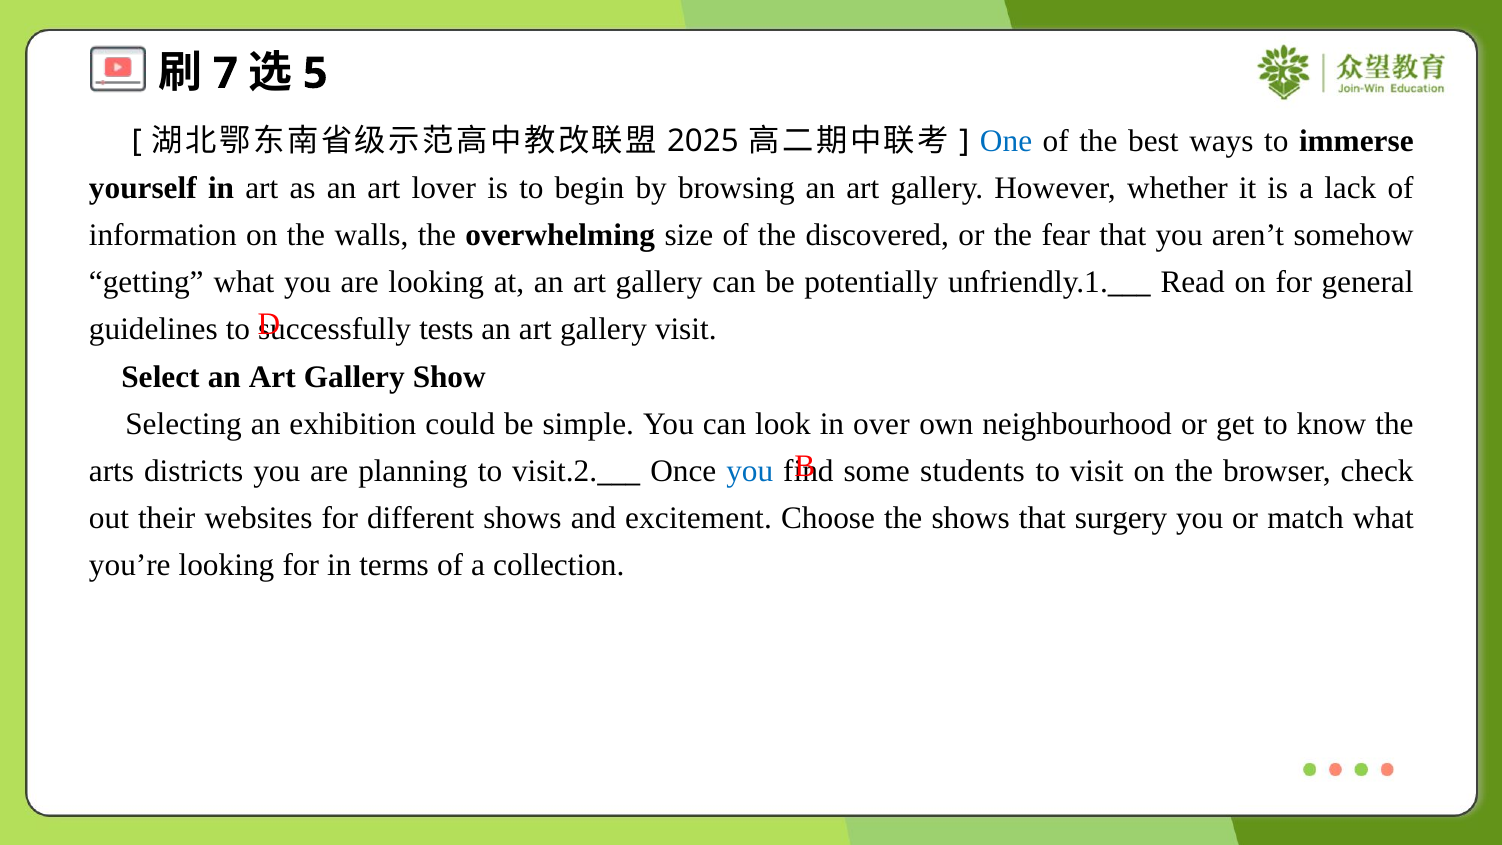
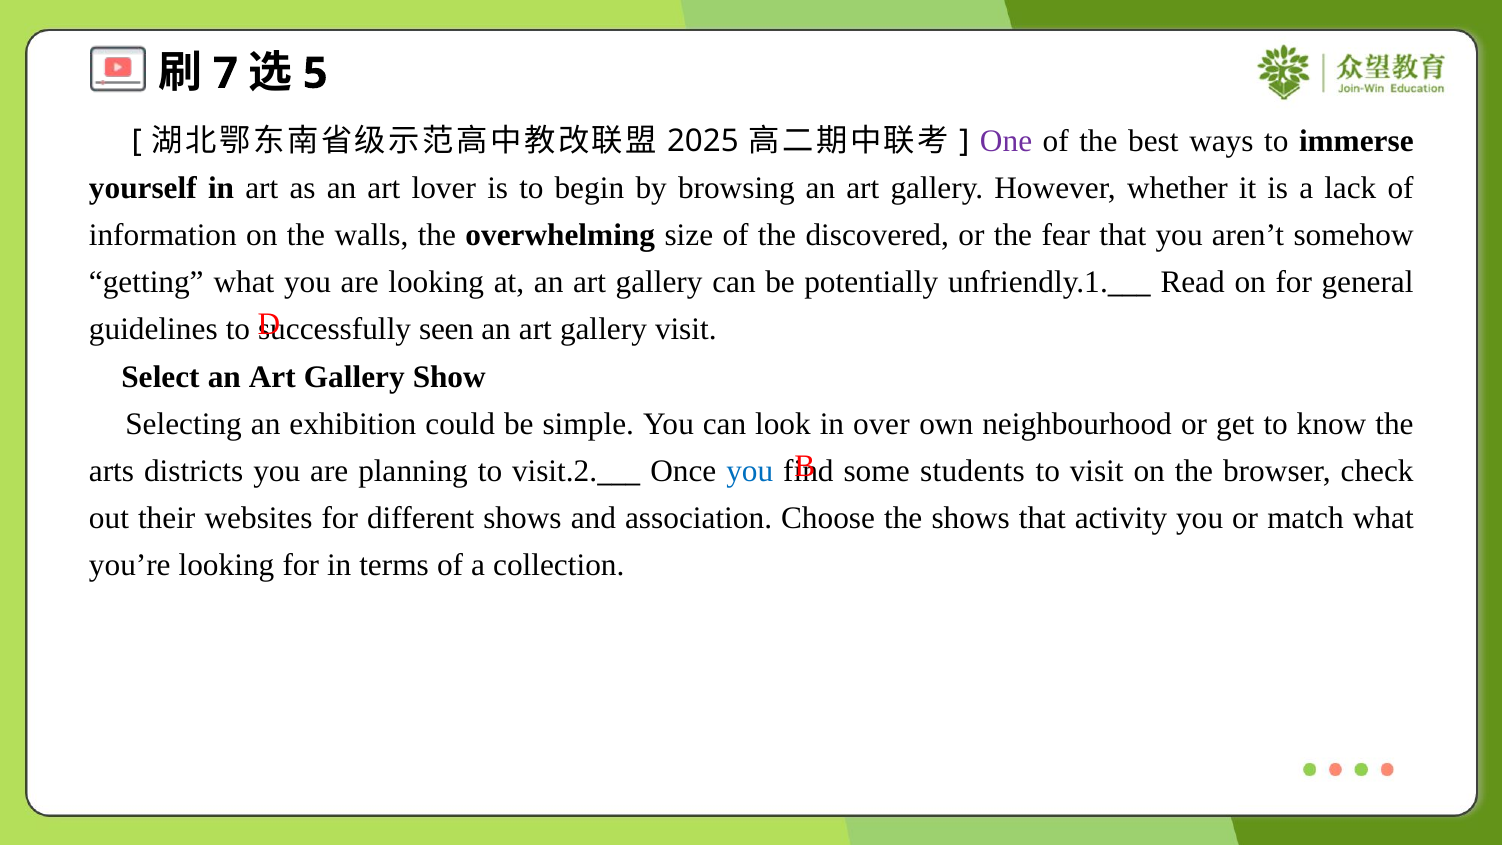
One colour: blue -> purple
tests: tests -> seen
excitement: excitement -> association
surgery: surgery -> activity
